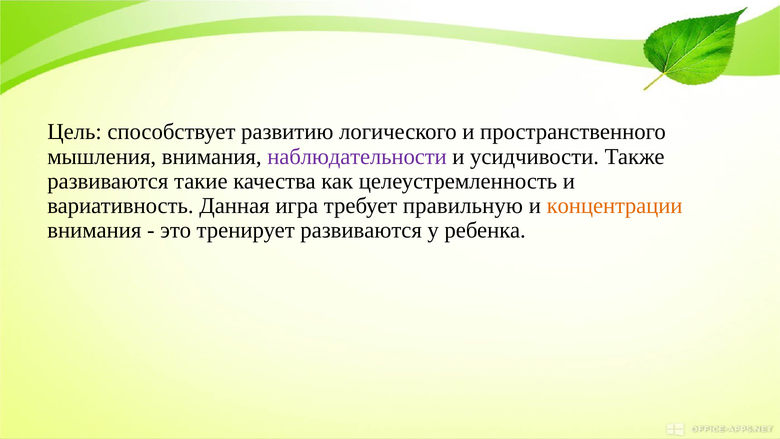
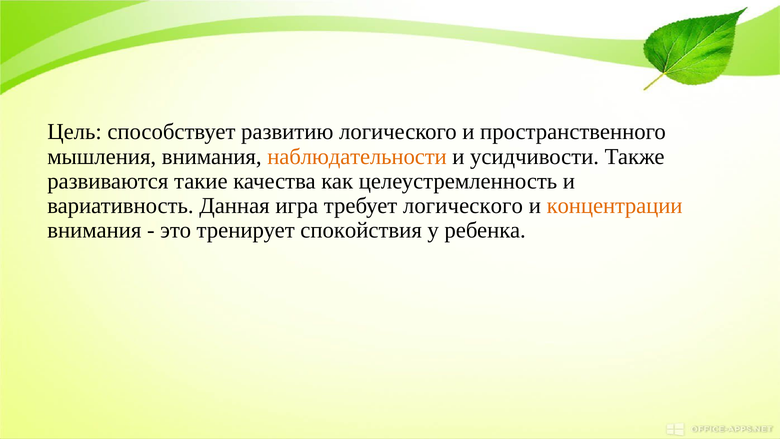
наблюдательности colour: purple -> orange
требует правильную: правильную -> логического
тренирует развиваются: развиваются -> спокойствия
